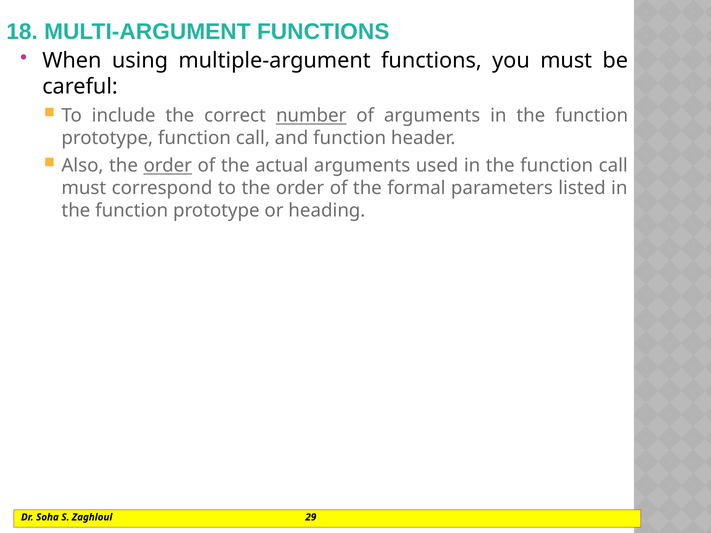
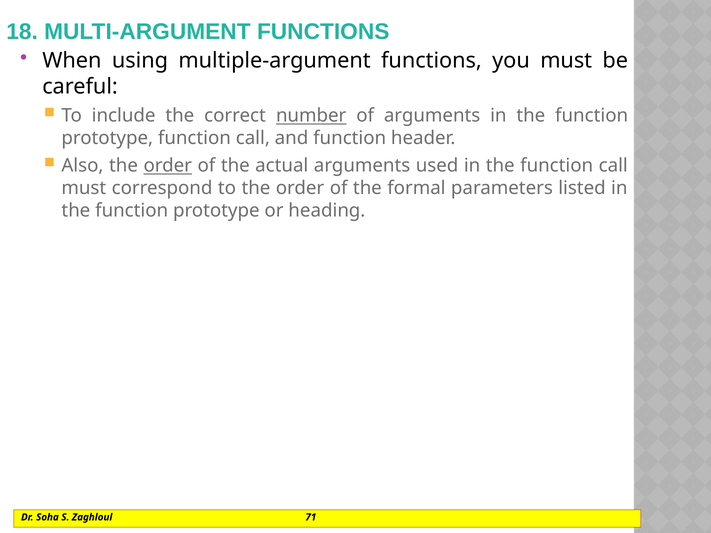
29: 29 -> 71
